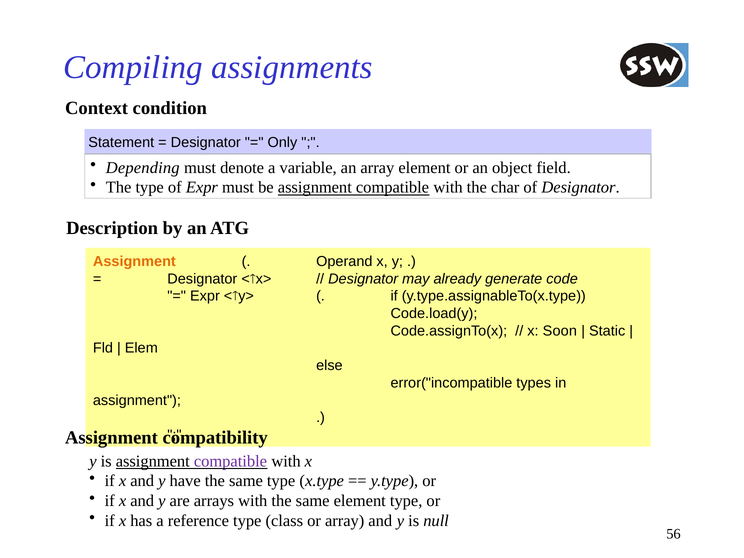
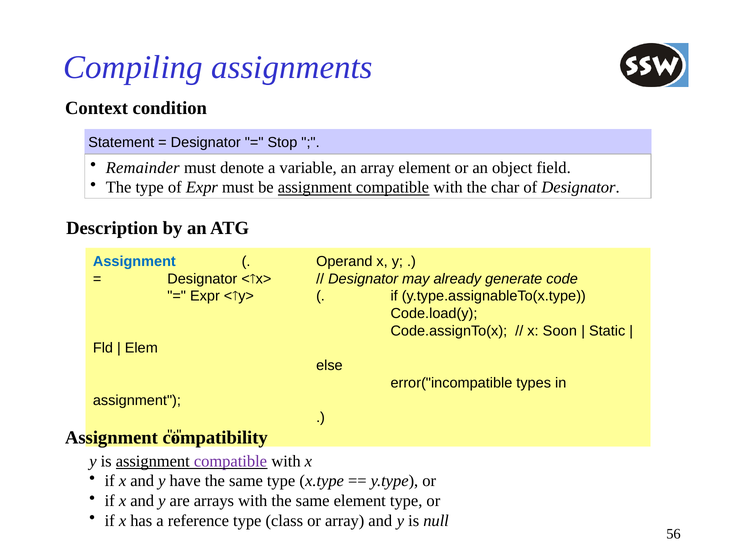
Only: Only -> Stop
Depending: Depending -> Remainder
Assignment at (134, 261) colour: orange -> blue
